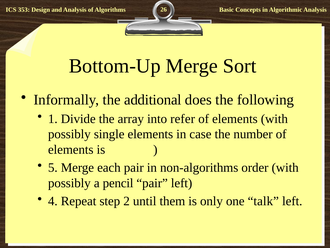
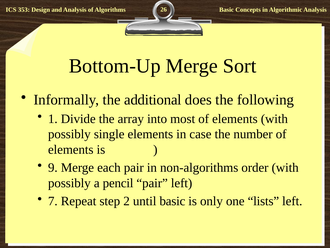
refer: refer -> most
5: 5 -> 9
4: 4 -> 7
until them: them -> basic
talk: talk -> lists
